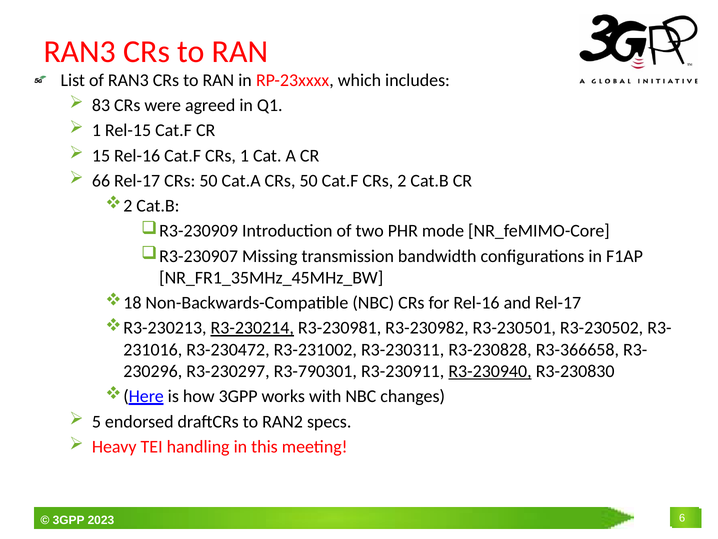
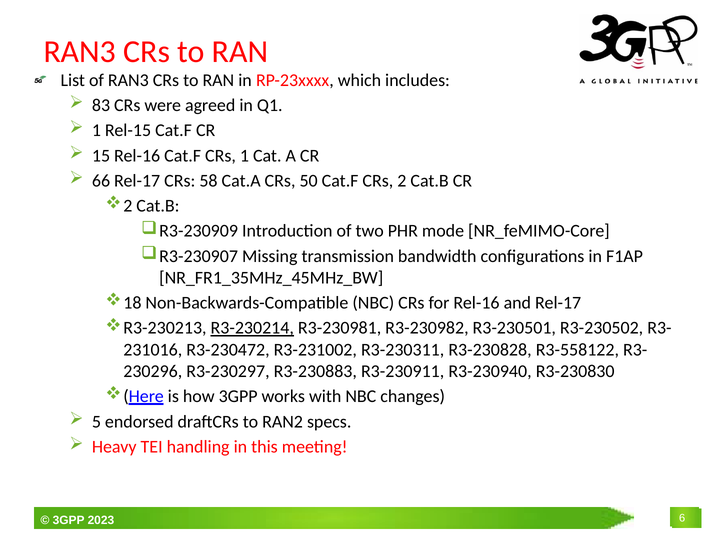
Rel-17 CRs 50: 50 -> 58
R3-366658: R3-366658 -> R3-558122
R3-790301: R3-790301 -> R3-230883
R3-230940 underline: present -> none
